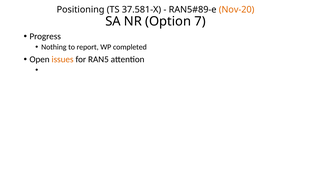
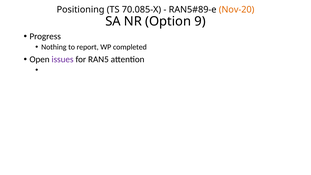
37.581-X: 37.581-X -> 70.085-X
7: 7 -> 9
issues colour: orange -> purple
